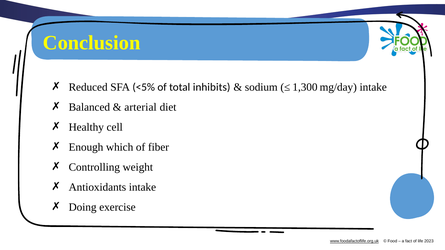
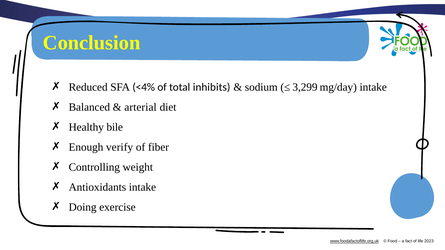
<5%: <5% -> <4%
1,300: 1,300 -> 3,299
cell: cell -> bile
which: which -> verify
